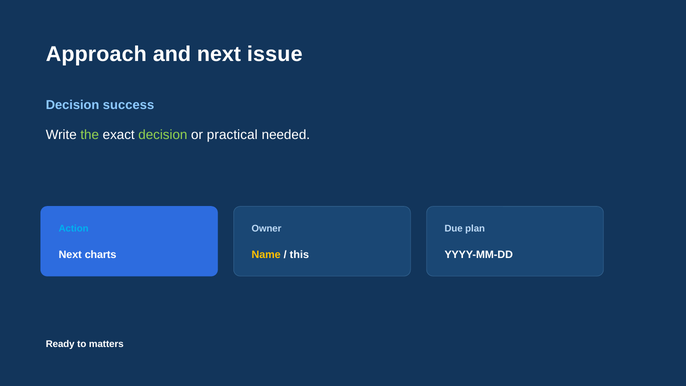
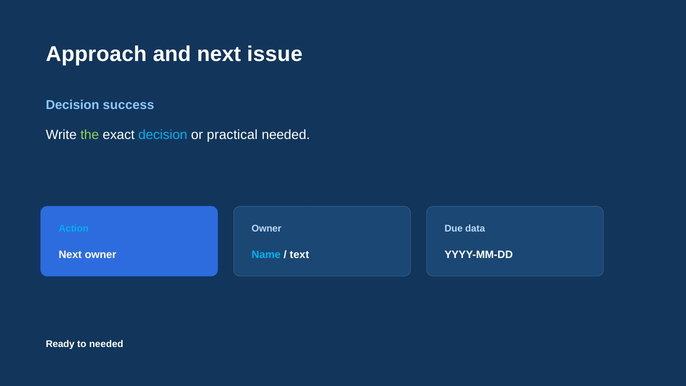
decision at (163, 135) colour: light green -> light blue
plan: plan -> data
Next charts: charts -> owner
Name colour: yellow -> light blue
this: this -> text
to matters: matters -> needed
